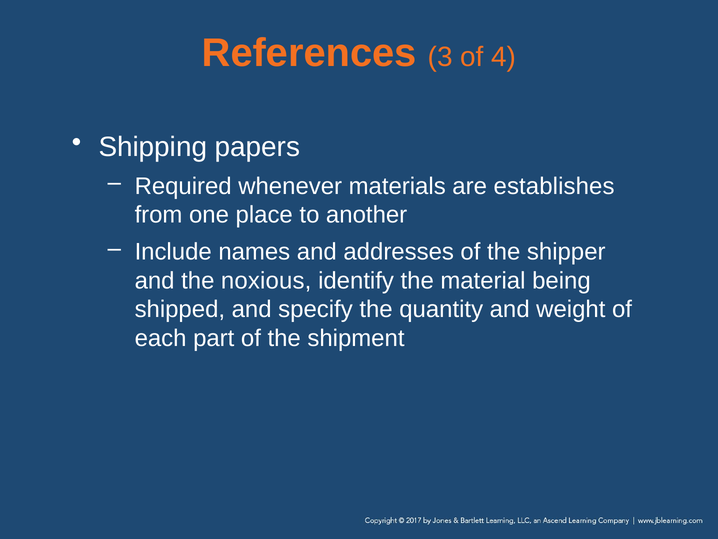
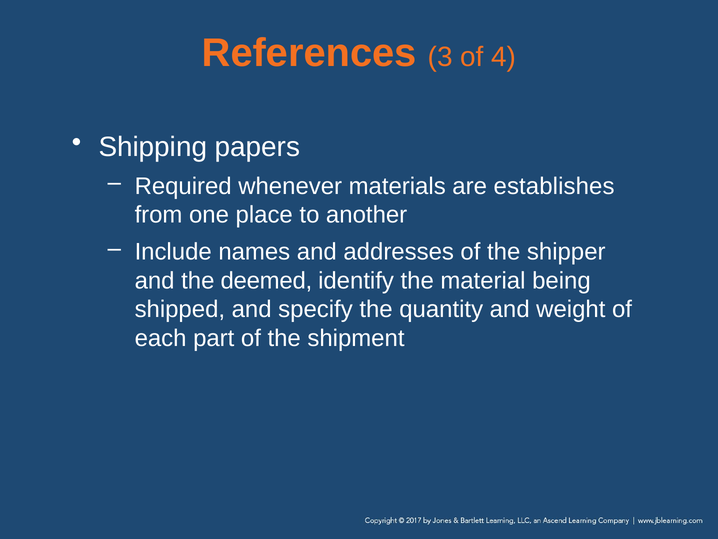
noxious: noxious -> deemed
